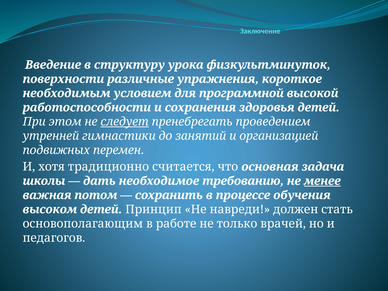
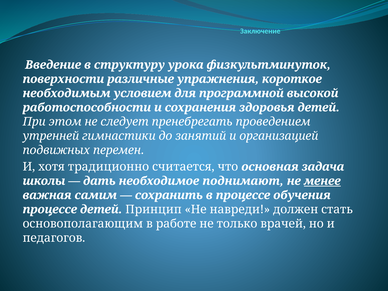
следует underline: present -> none
требованию: требованию -> поднимают
потом: потом -> самим
высоком at (50, 209): высоком -> процессе
